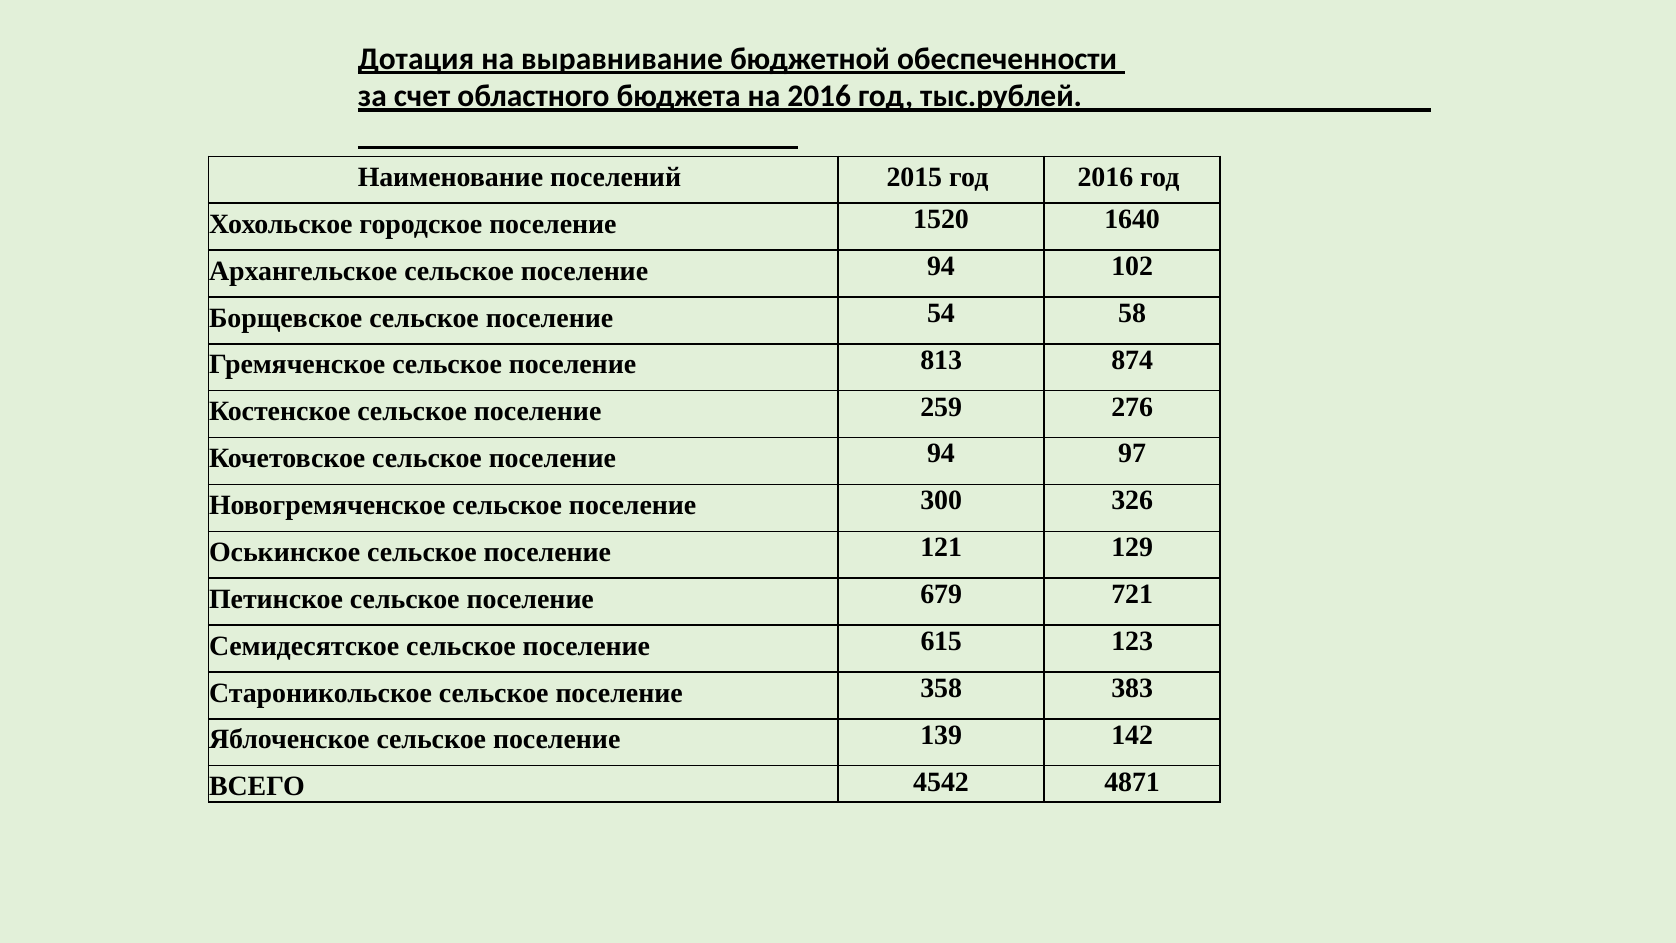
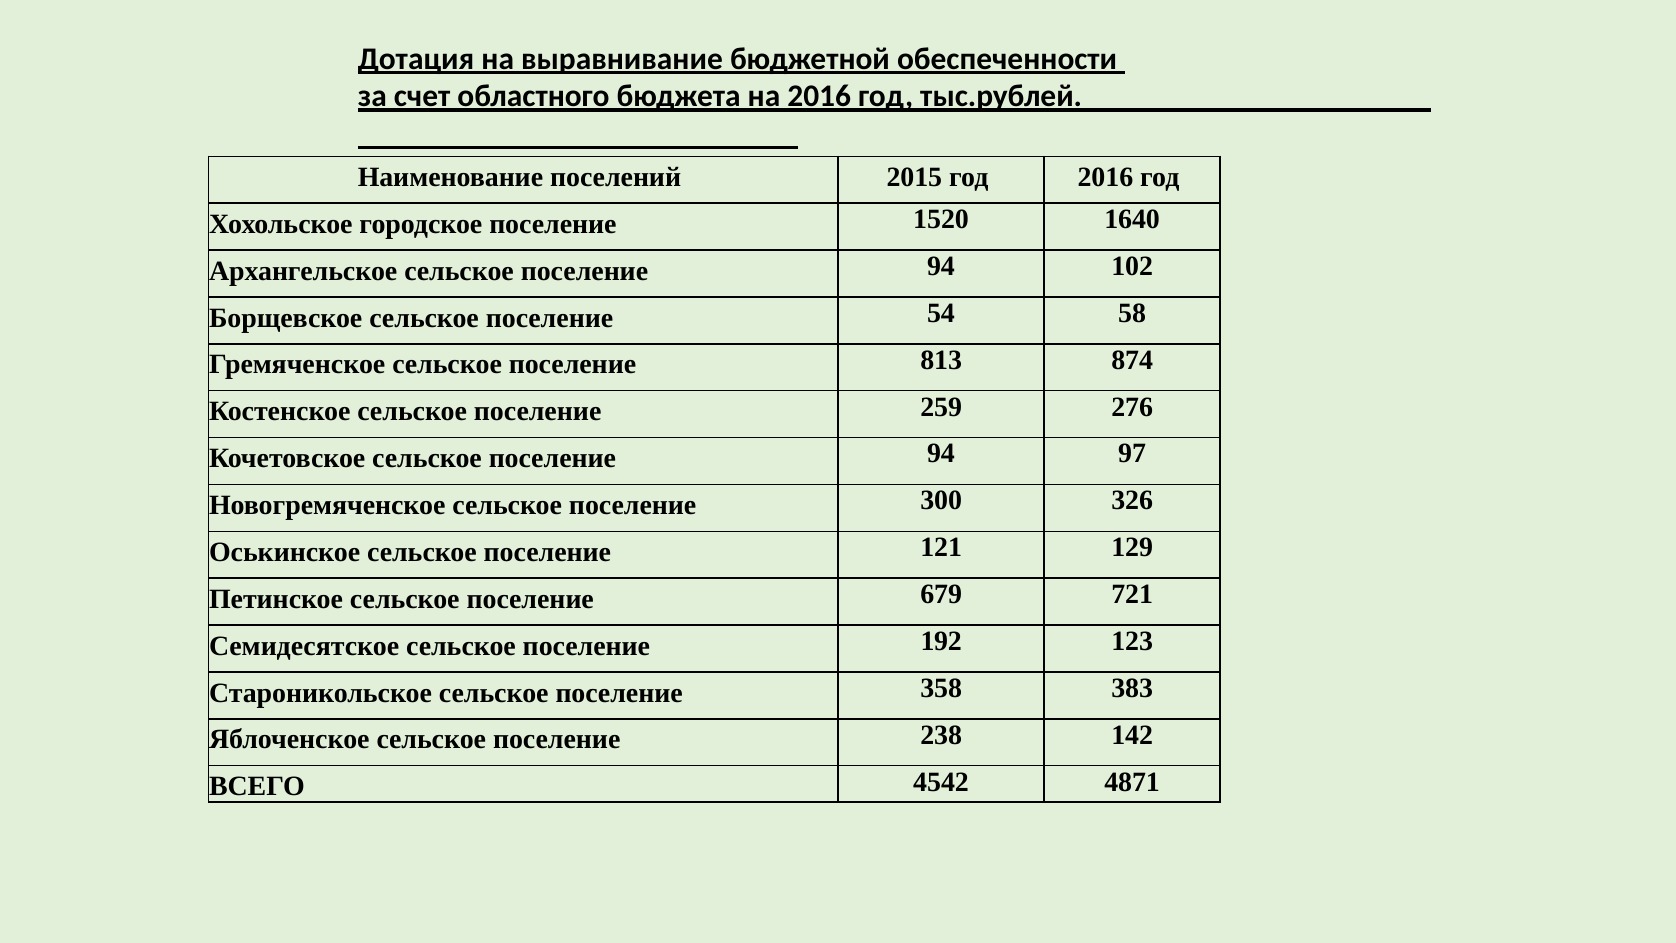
615: 615 -> 192
139: 139 -> 238
